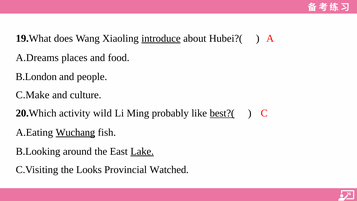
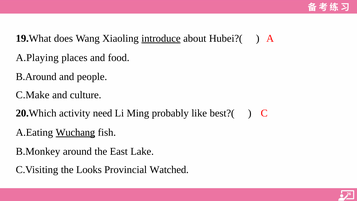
A.Dreams: A.Dreams -> A.Playing
B.London: B.London -> B.Around
wild: wild -> need
best?( underline: present -> none
B.Looking: B.Looking -> B.Monkey
Lake underline: present -> none
